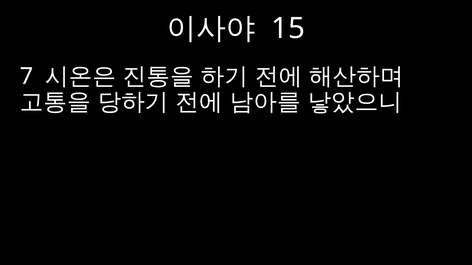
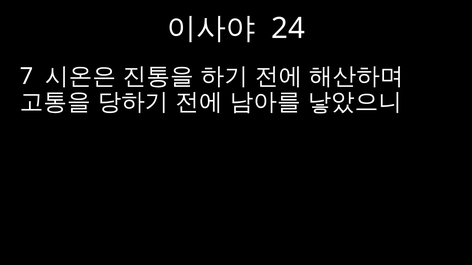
15: 15 -> 24
